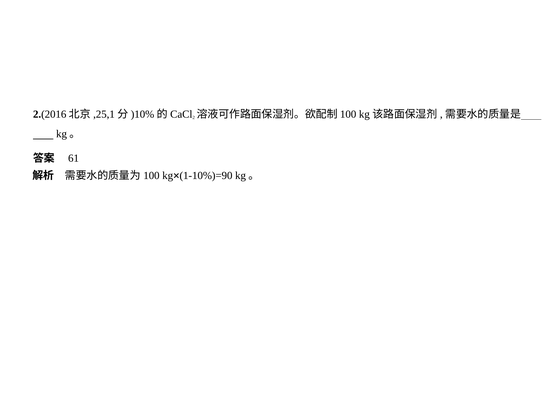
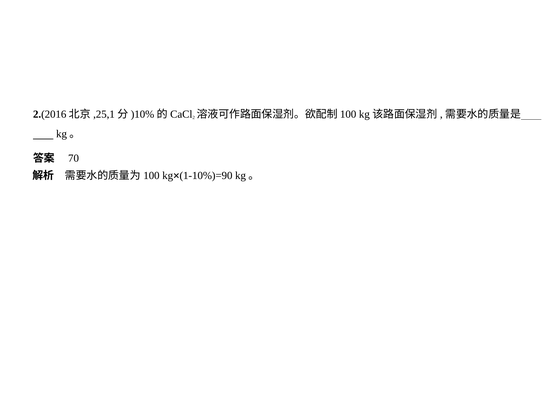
61: 61 -> 70
